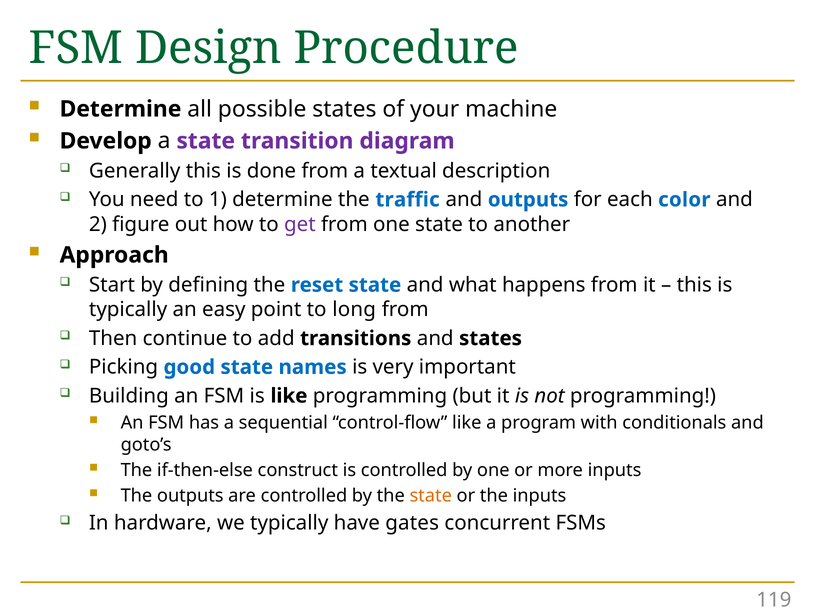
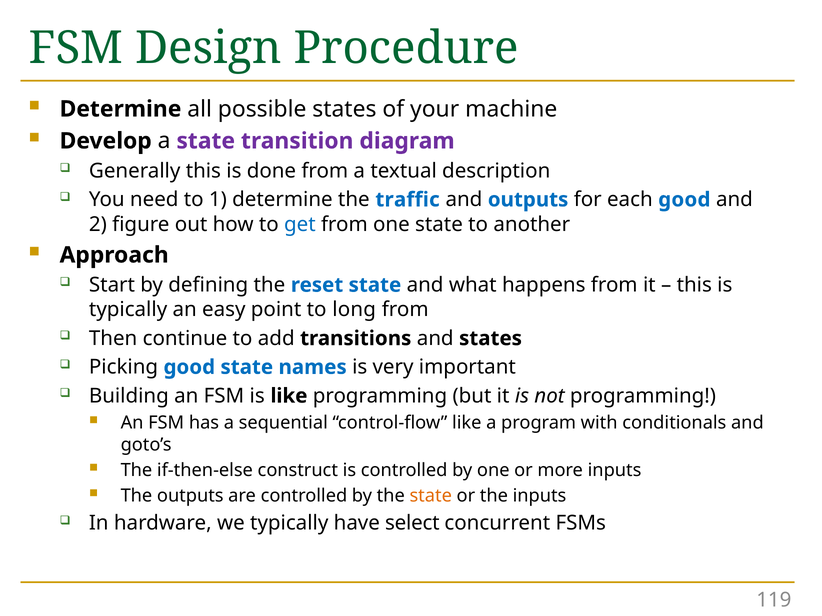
each color: color -> good
get colour: purple -> blue
gates: gates -> select
